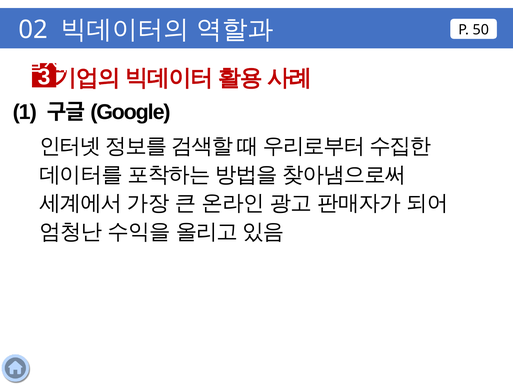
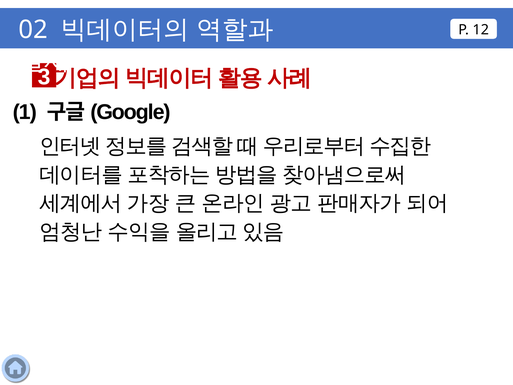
50: 50 -> 12
